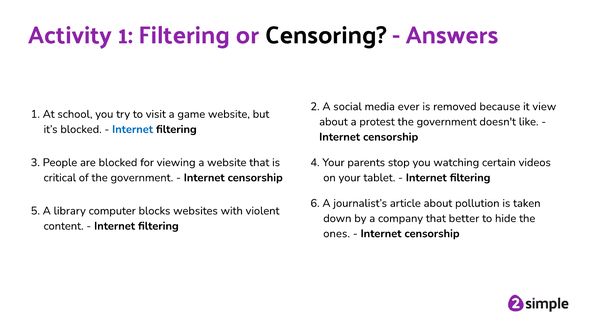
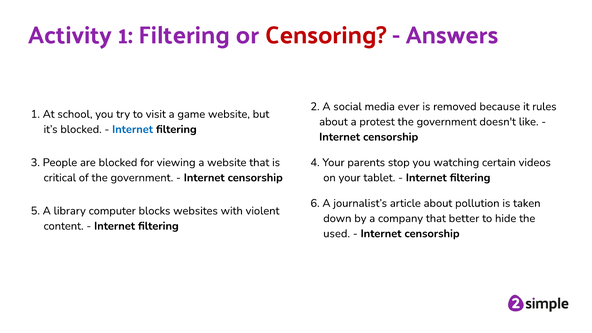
Censoring colour: black -> red
view: view -> rules
ones: ones -> used
